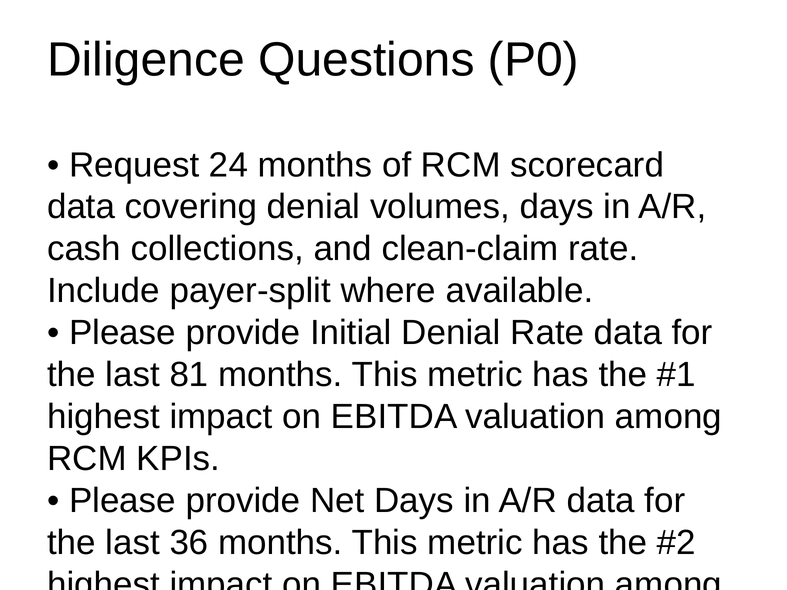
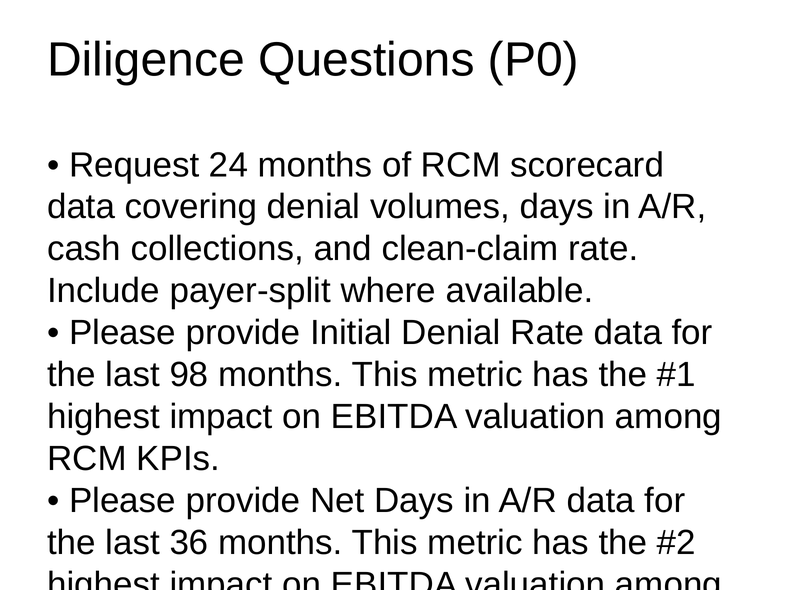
81: 81 -> 98
